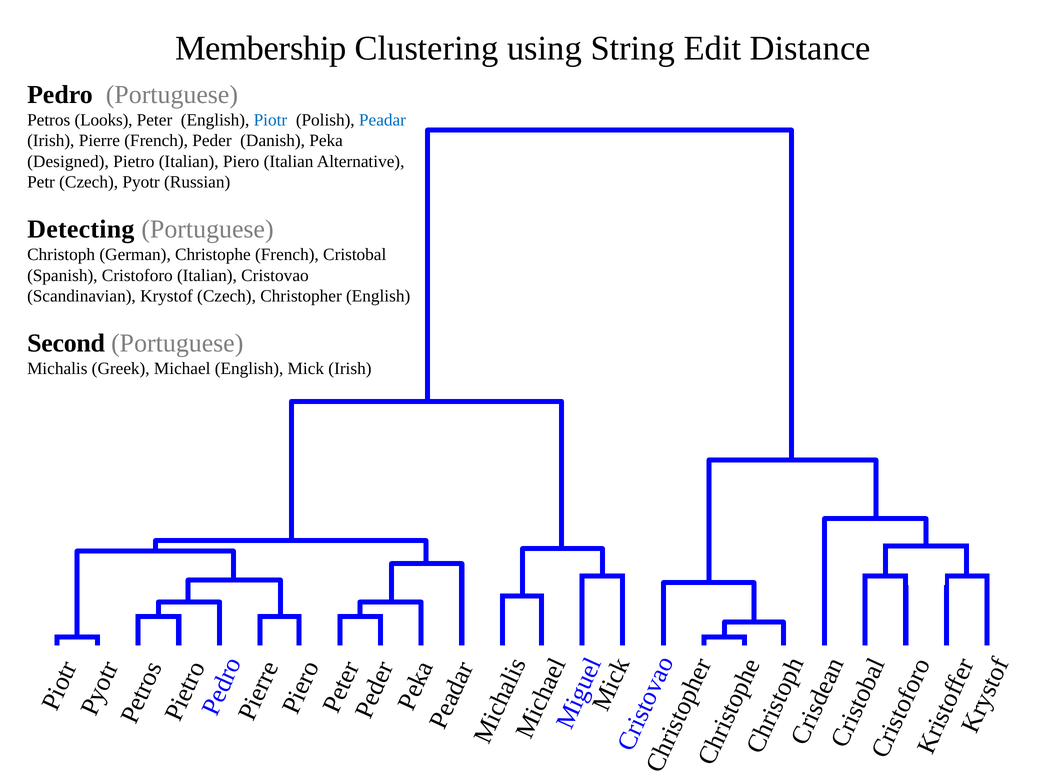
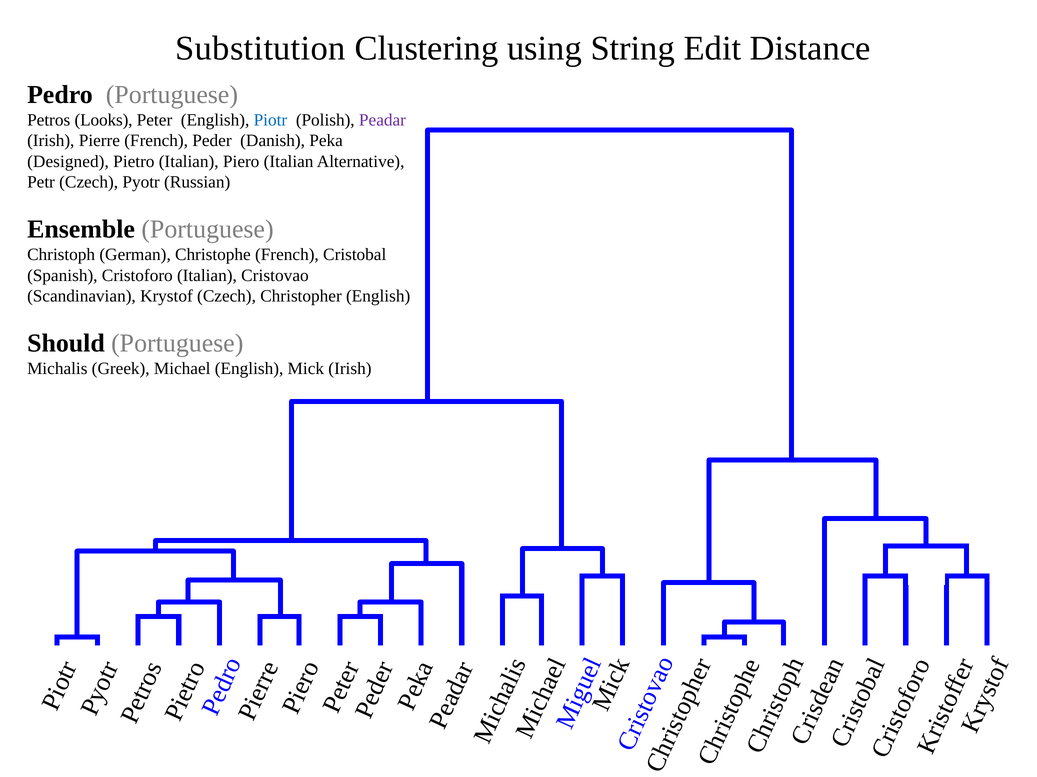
Membership: Membership -> Substitution
Peadar colour: blue -> purple
Detecting: Detecting -> Ensemble
Second: Second -> Should
